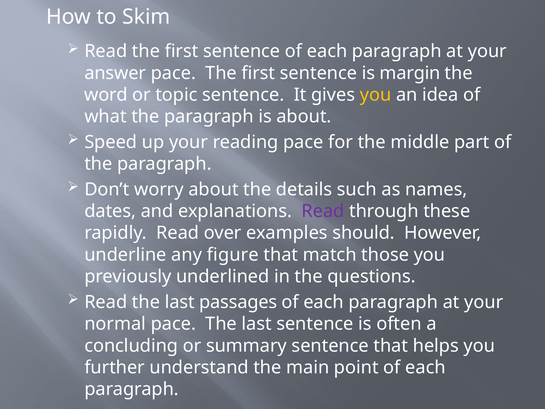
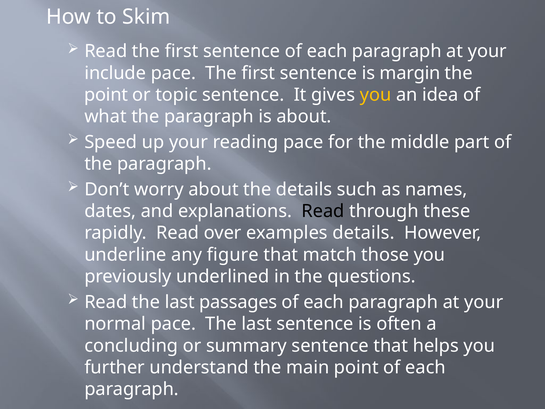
answer: answer -> include
word at (106, 95): word -> point
Read at (323, 211) colour: purple -> black
examples should: should -> details
